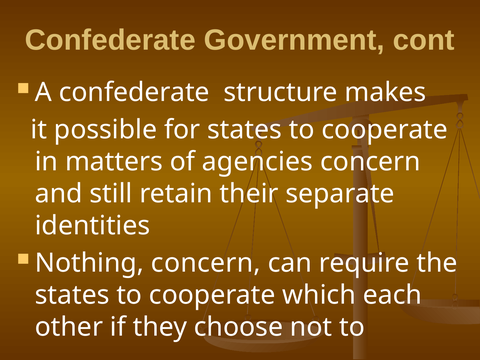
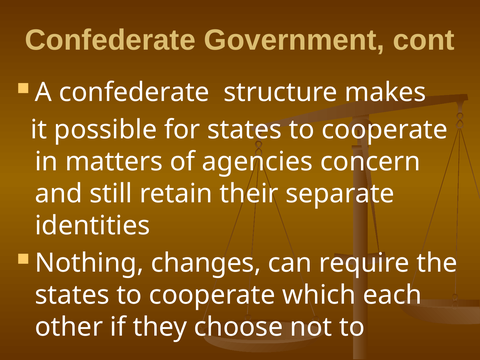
Nothing concern: concern -> changes
